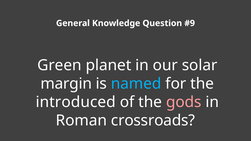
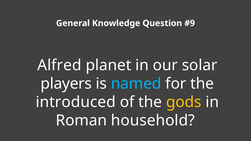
Green: Green -> Alfred
margin: margin -> players
gods colour: pink -> yellow
crossroads: crossroads -> household
